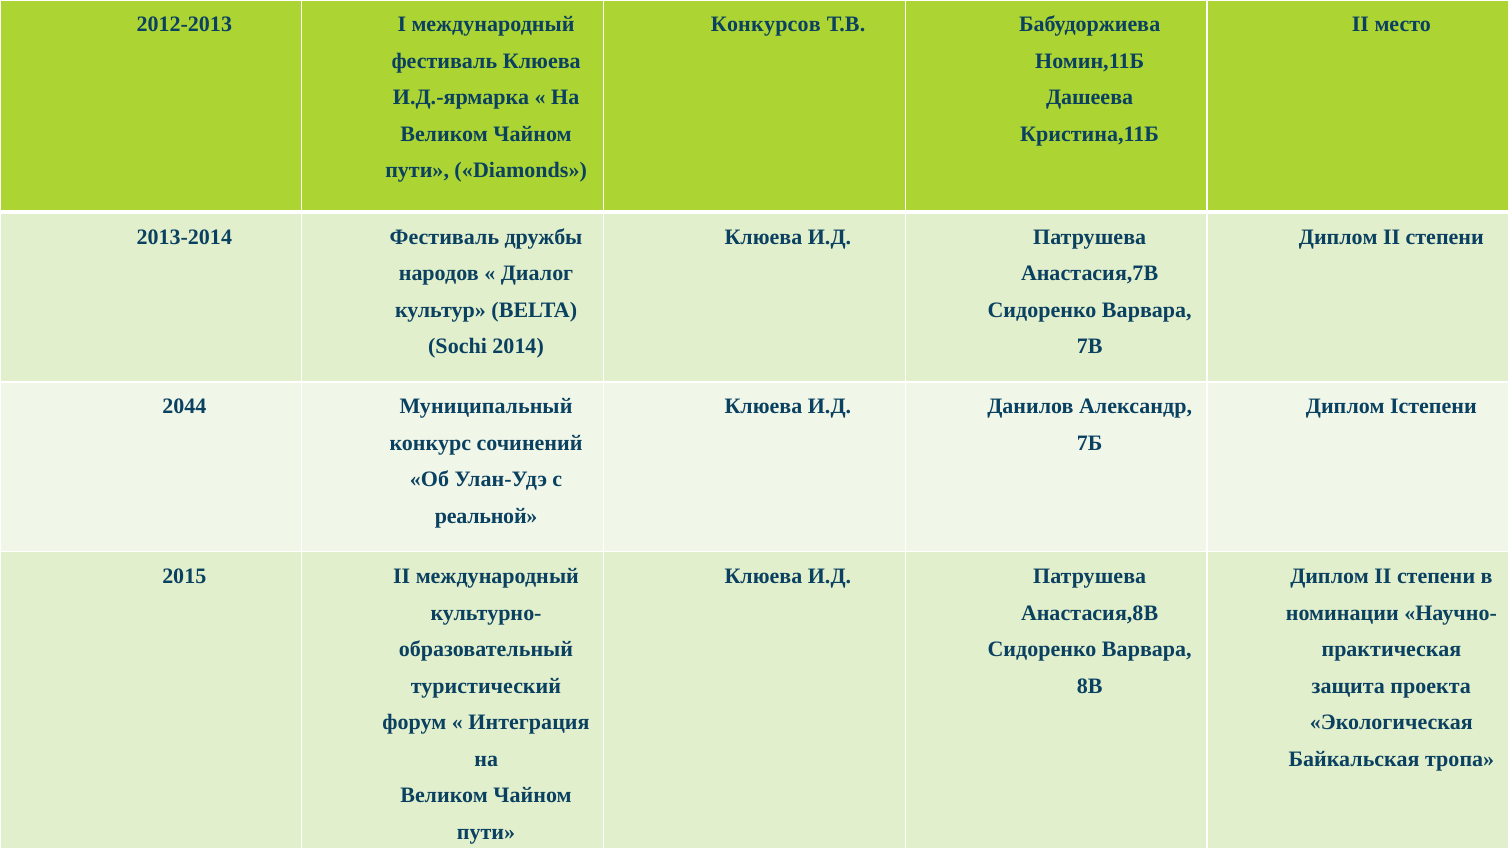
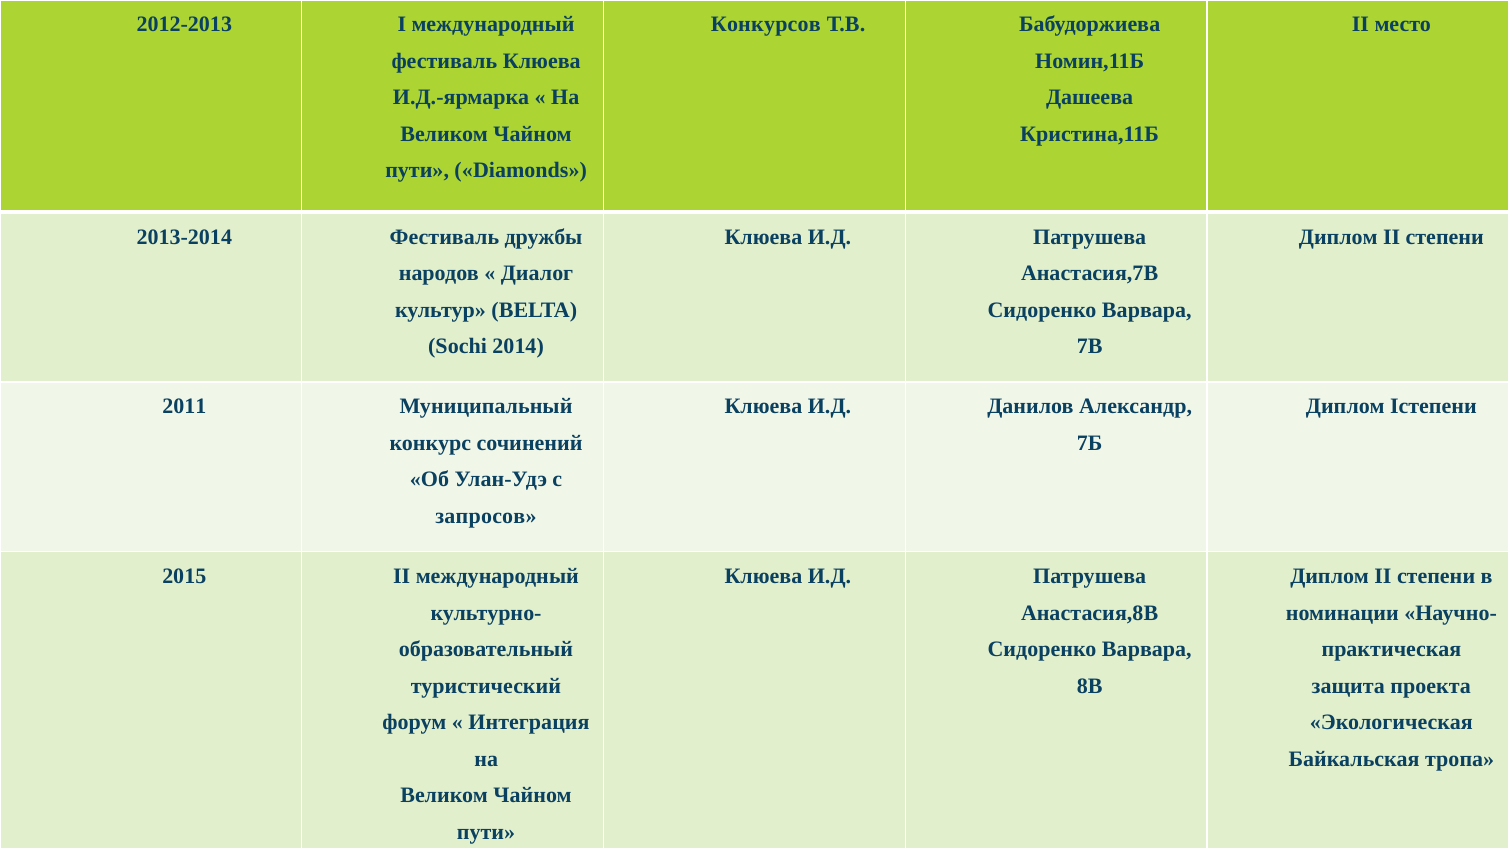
2044: 2044 -> 2011
реальной: реальной -> запросов
